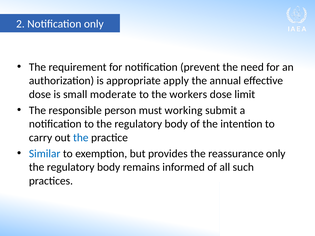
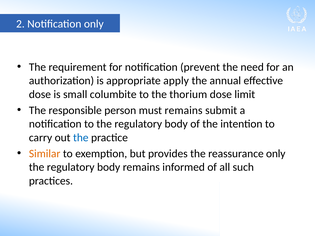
moderate: moderate -> columbite
workers: workers -> thorium
must working: working -> remains
Similar colour: blue -> orange
